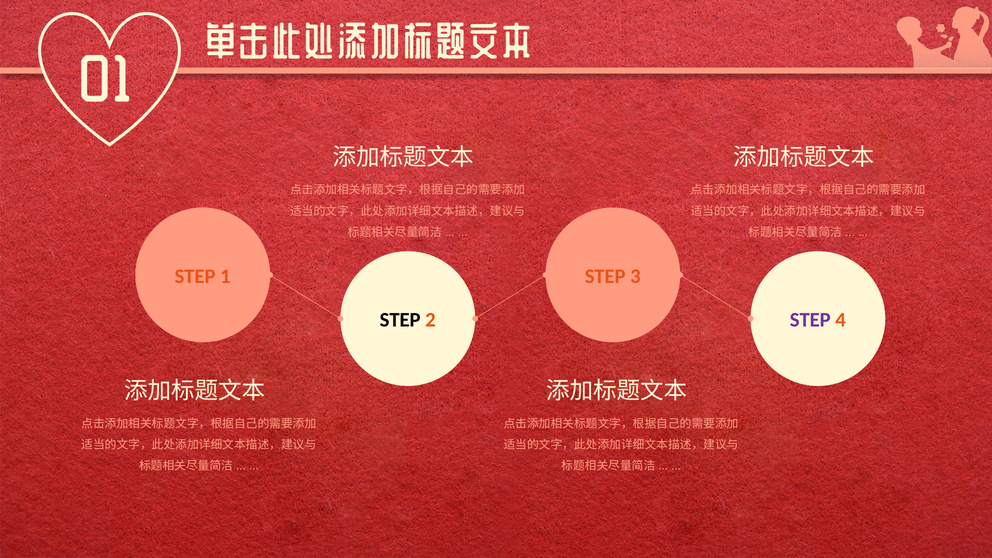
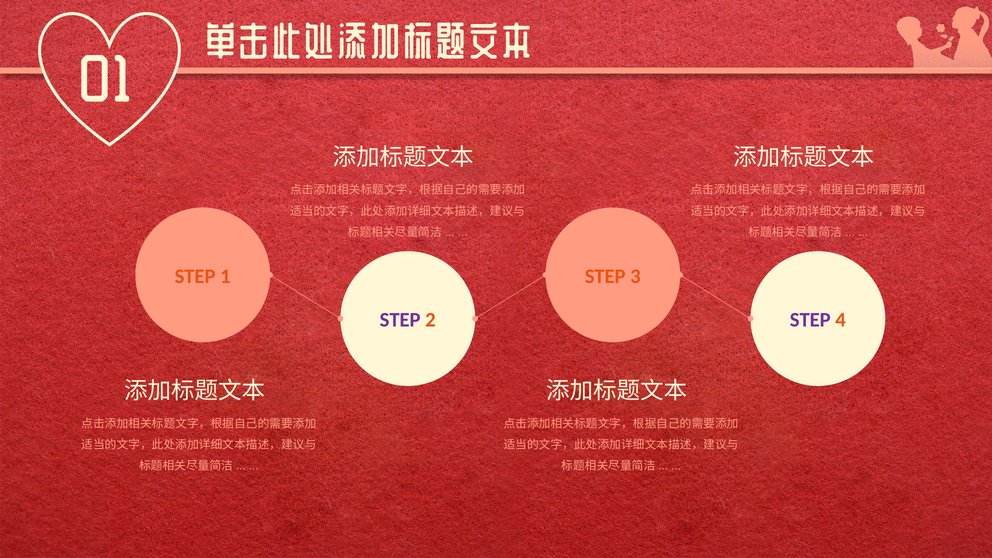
STEP at (400, 320) colour: black -> purple
